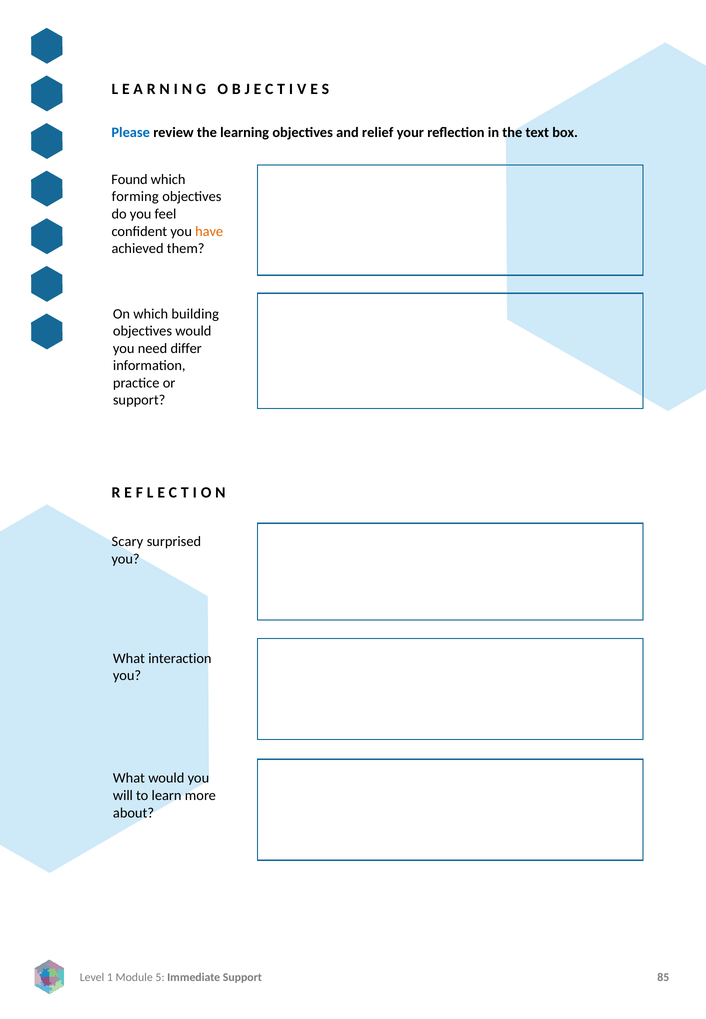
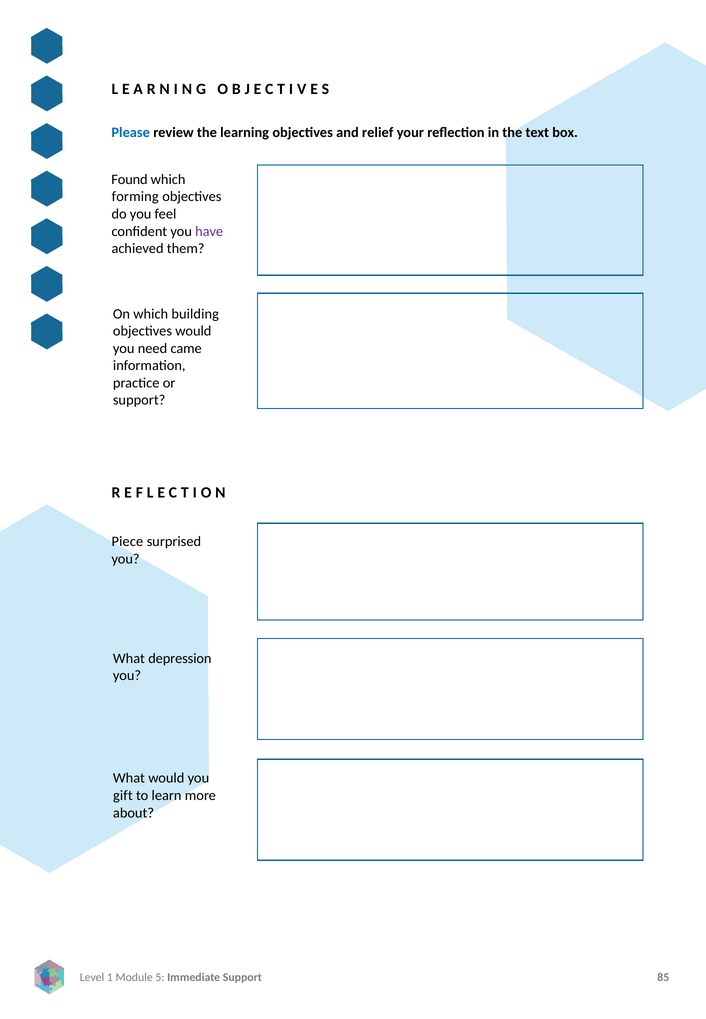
have colour: orange -> purple
differ: differ -> came
Scary: Scary -> Piece
interaction: interaction -> depression
will: will -> gift
